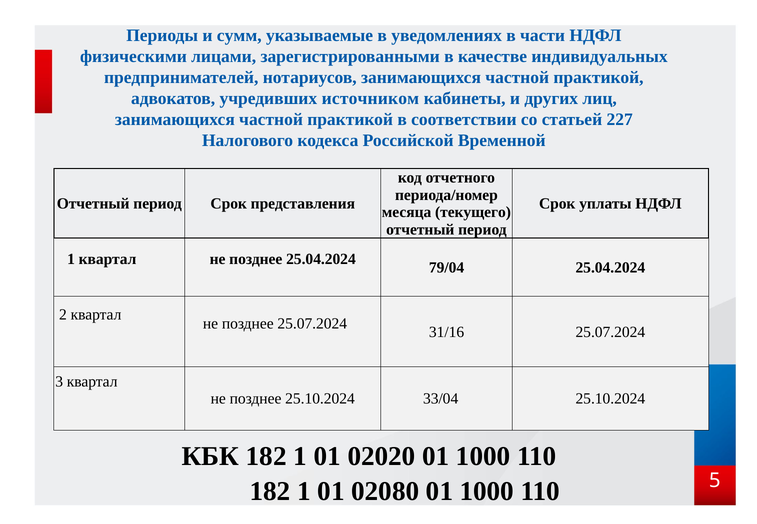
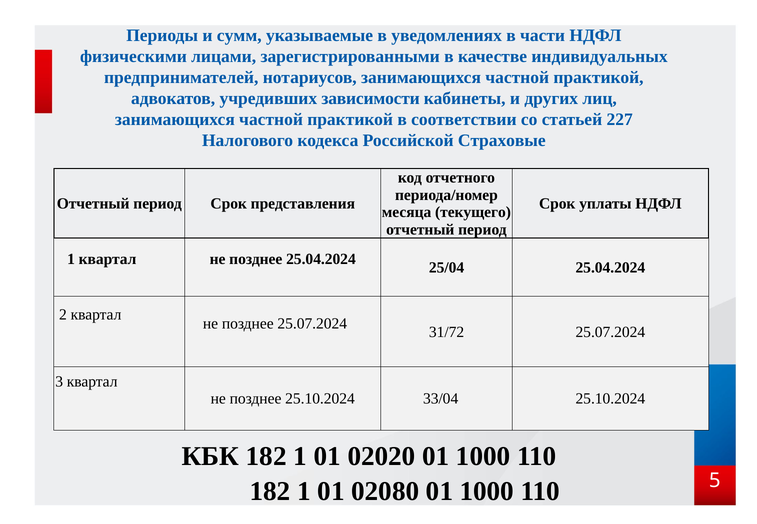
источником: источником -> зависимости
Временной: Временной -> Страховые
79/04: 79/04 -> 25/04
31/16: 31/16 -> 31/72
